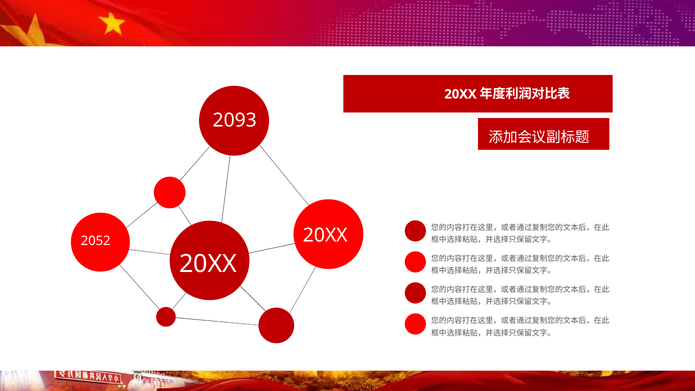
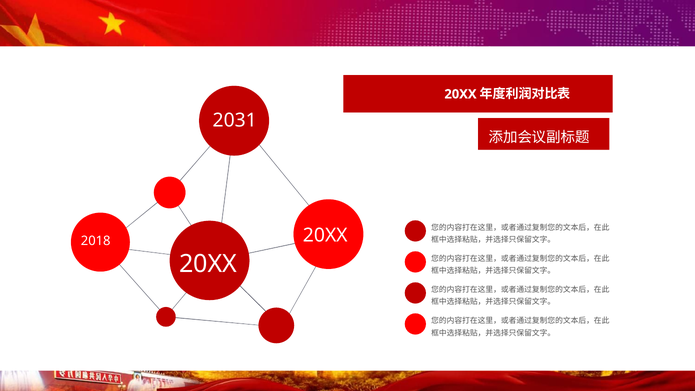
2093: 2093 -> 2031
2052: 2052 -> 2018
